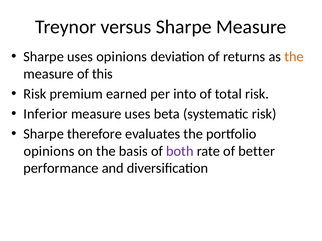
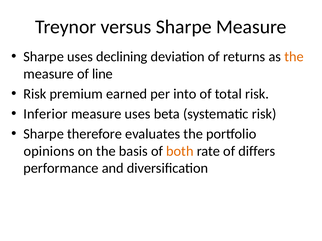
uses opinions: opinions -> declining
this: this -> line
both colour: purple -> orange
better: better -> differs
